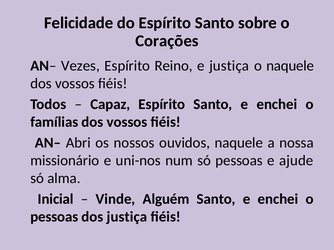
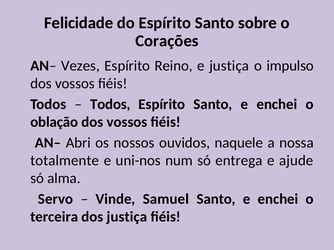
o naquele: naquele -> impulso
Capaz at (110, 104): Capaz -> Todos
famílias: famílias -> oblação
missionário: missionário -> totalmente
só pessoas: pessoas -> entrega
Inicial: Inicial -> Servo
Alguém: Alguém -> Samuel
pessoas at (54, 217): pessoas -> terceira
